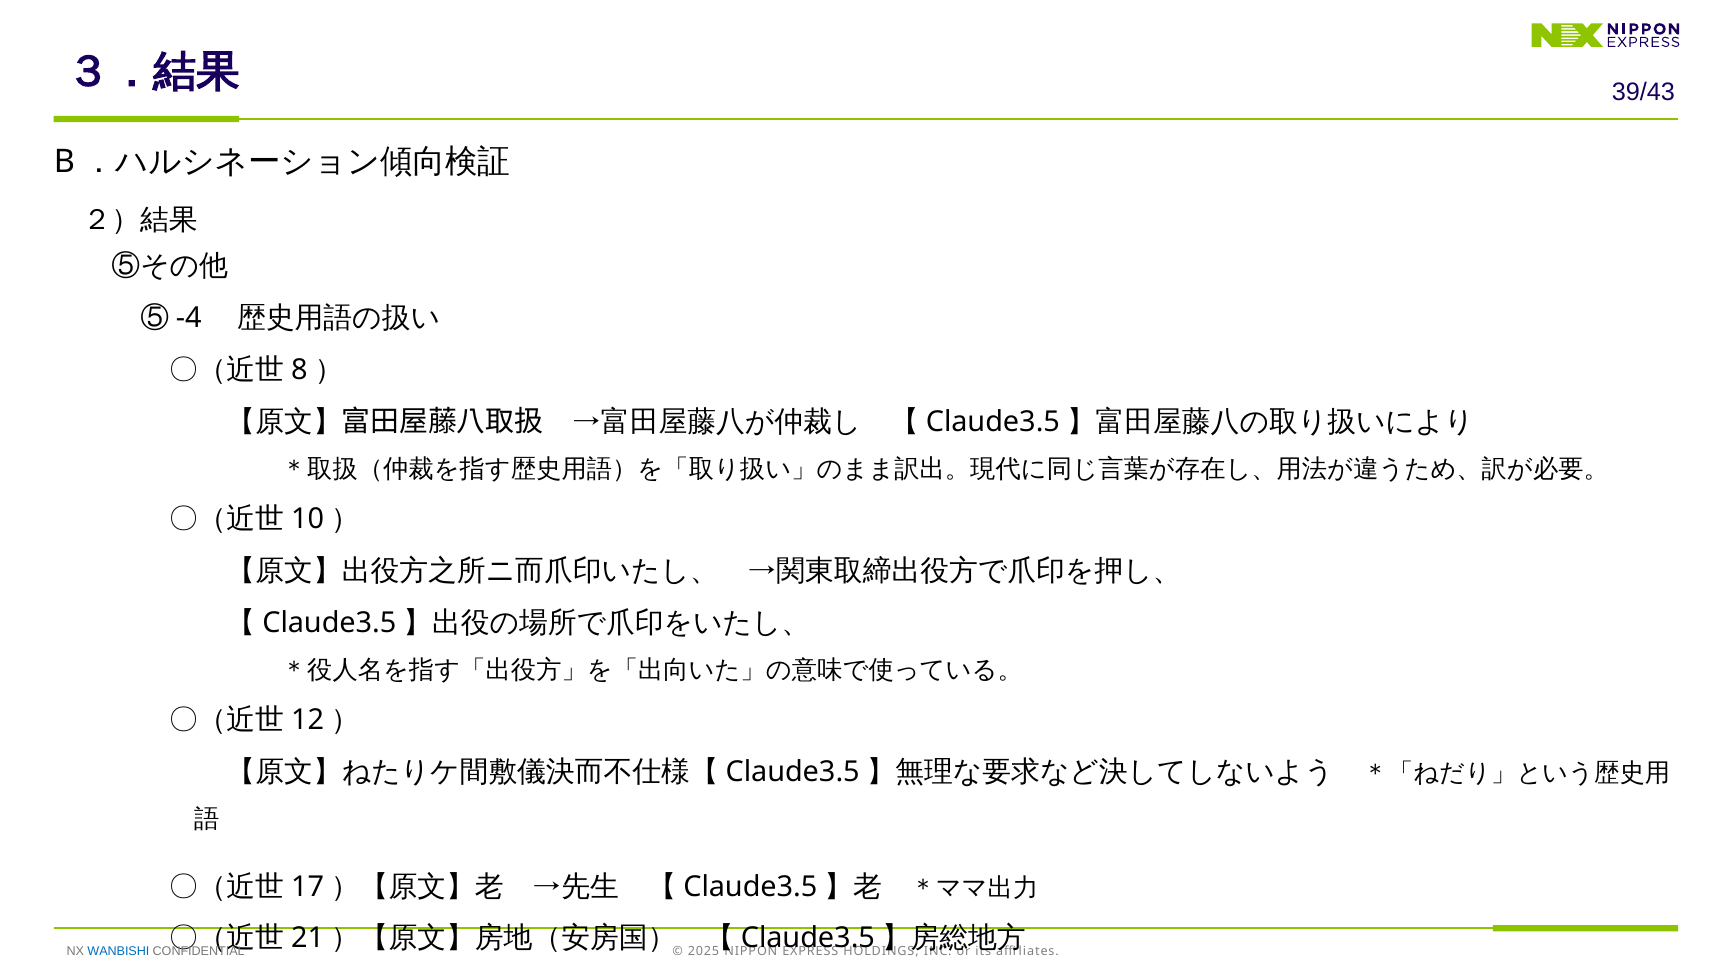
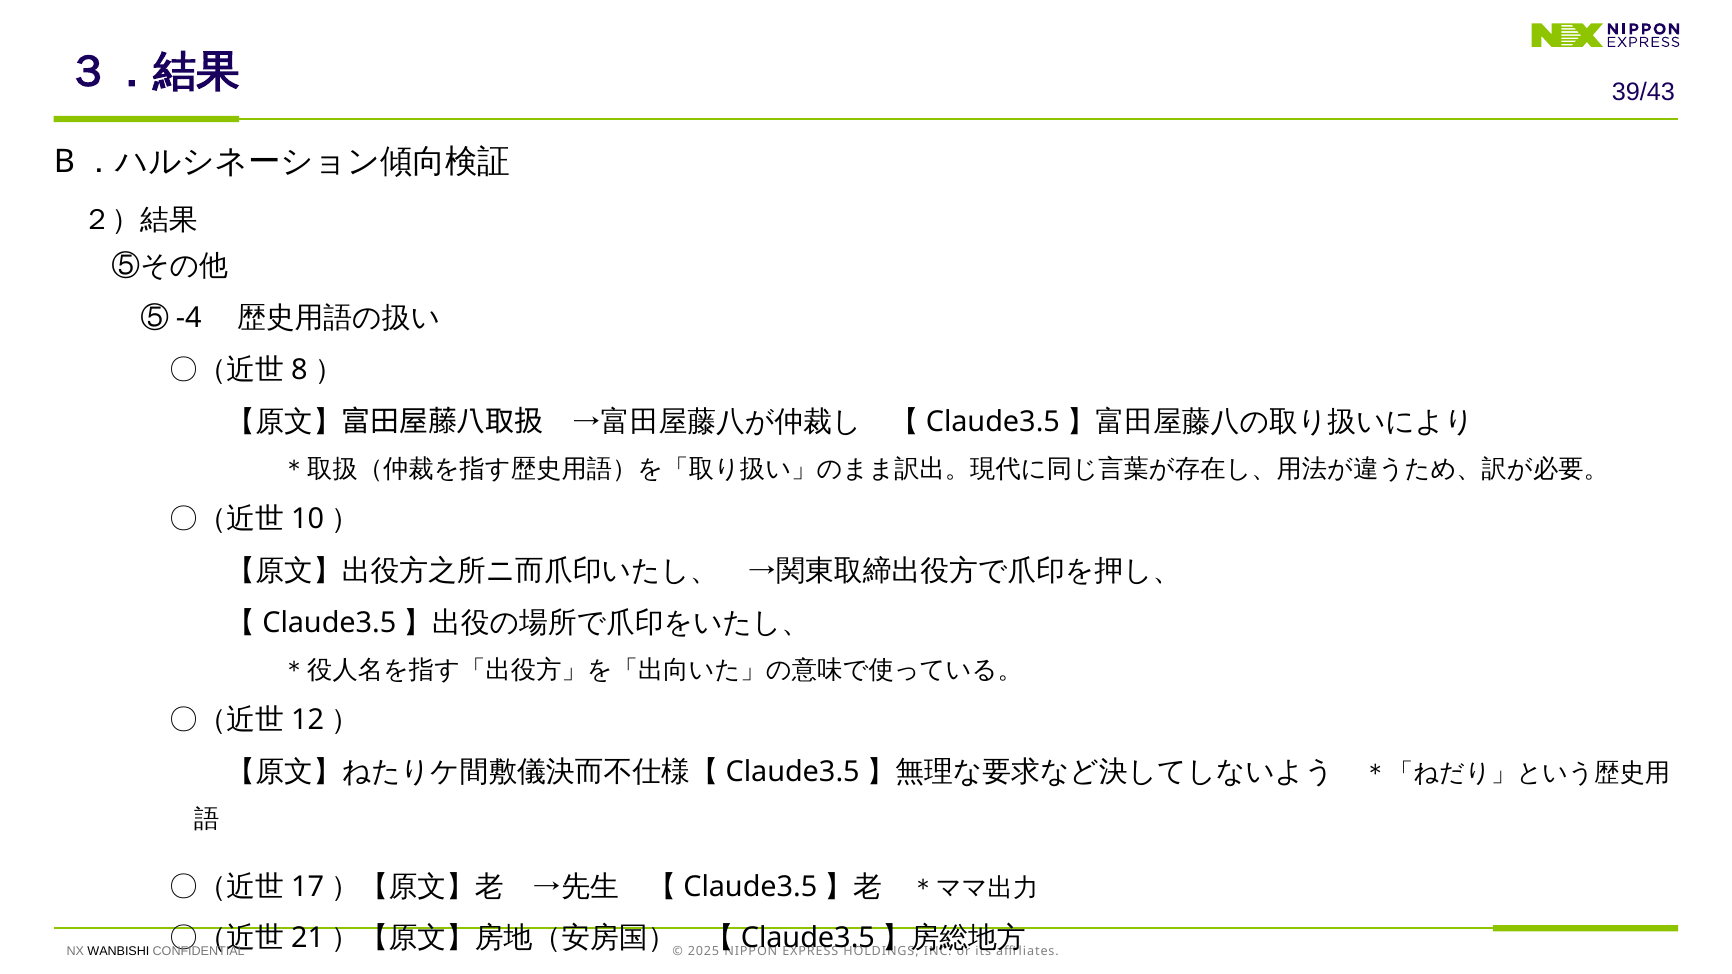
WANBISHI colour: blue -> black
